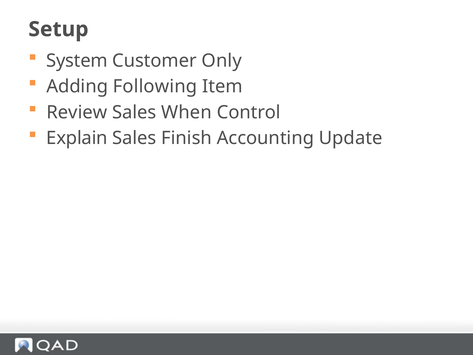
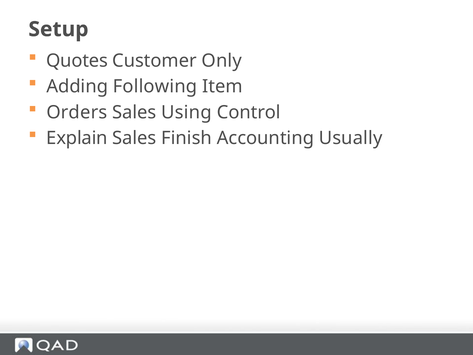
System: System -> Quotes
Review: Review -> Orders
When: When -> Using
Update: Update -> Usually
